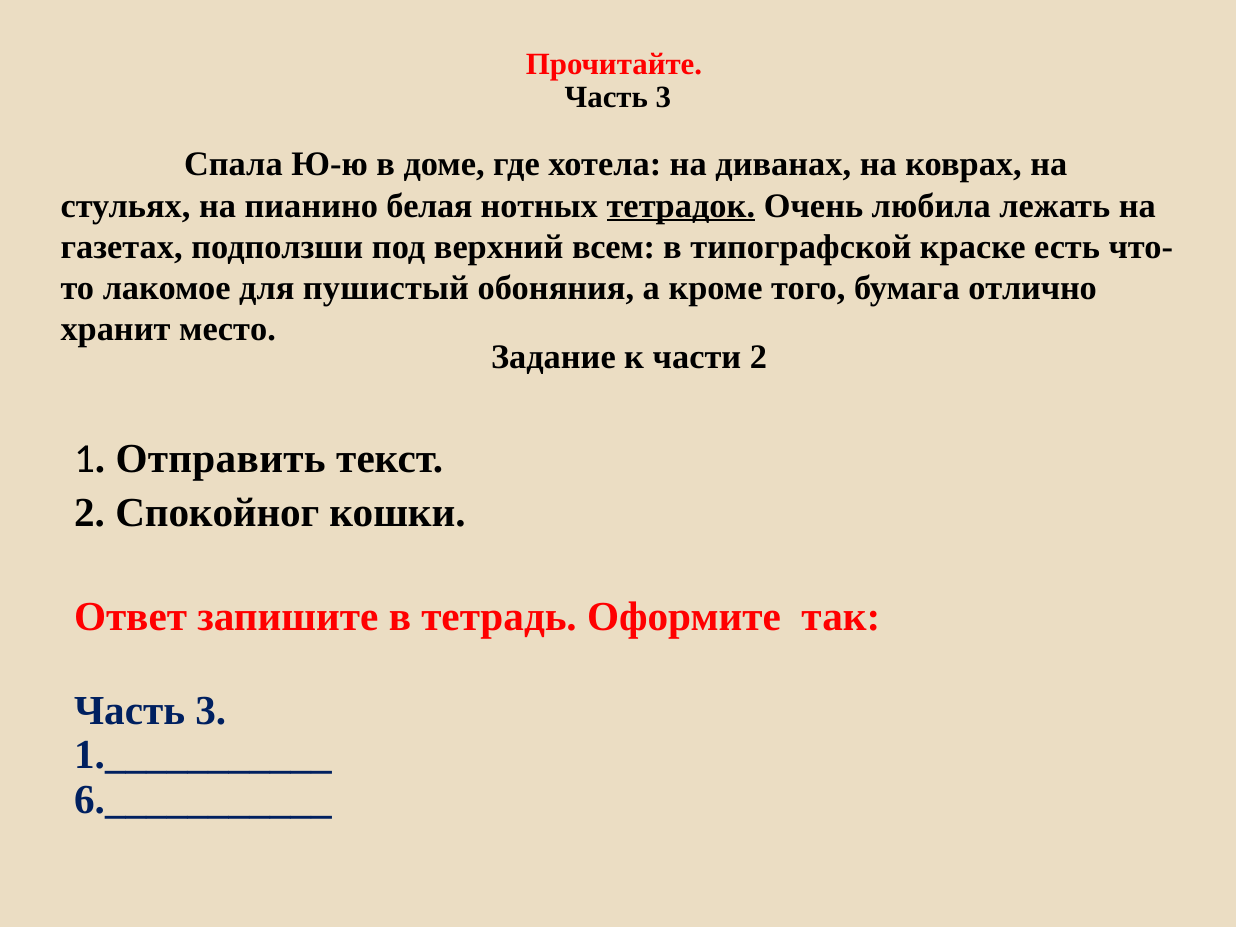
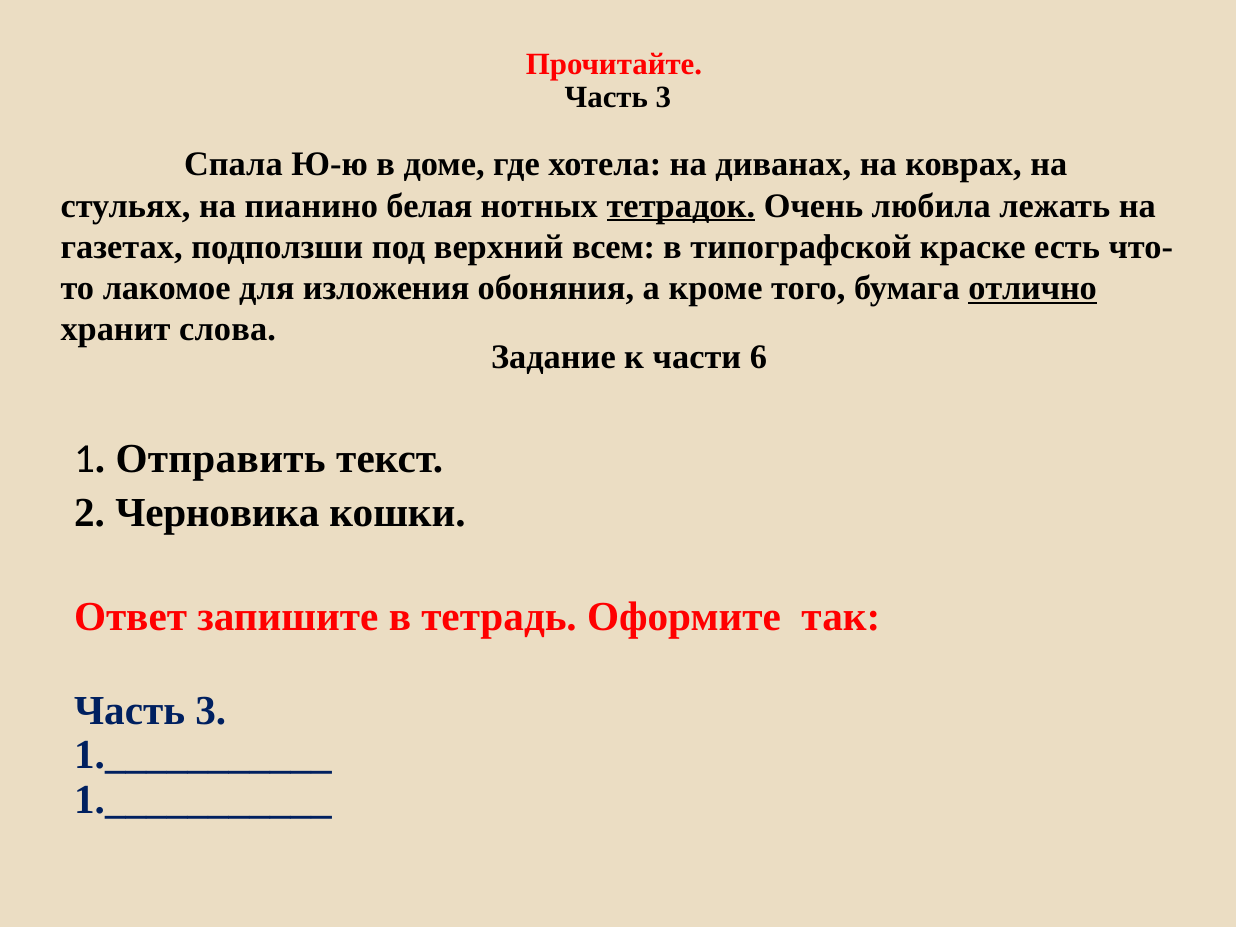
пушистый: пушистый -> изложения
отлично underline: none -> present
место: место -> слова
части 2: 2 -> 6
Спокойног: Спокойног -> Черновика
6.___________ at (203, 800): 6.___________ -> 1.___________
